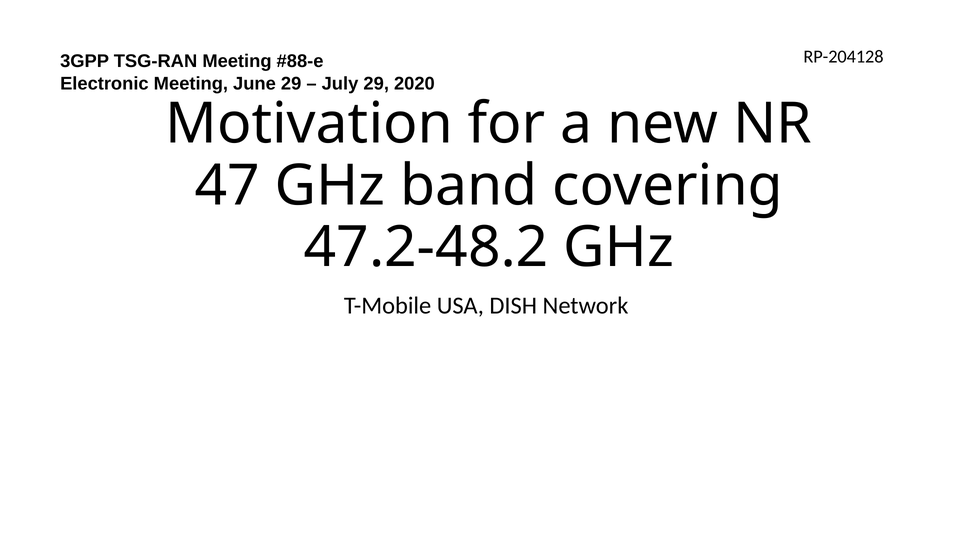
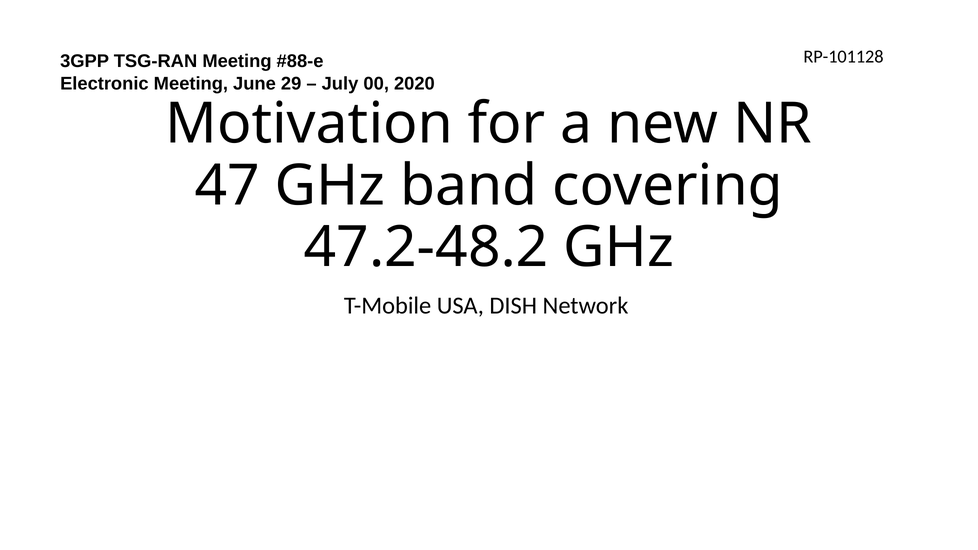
RP-204128: RP-204128 -> RP-101128
July 29: 29 -> 00
